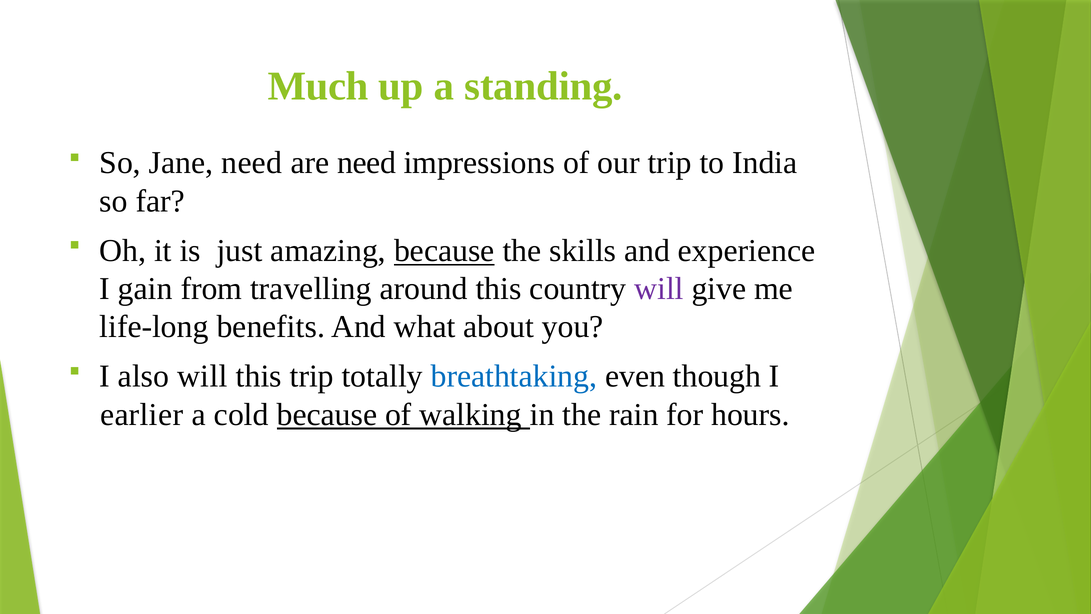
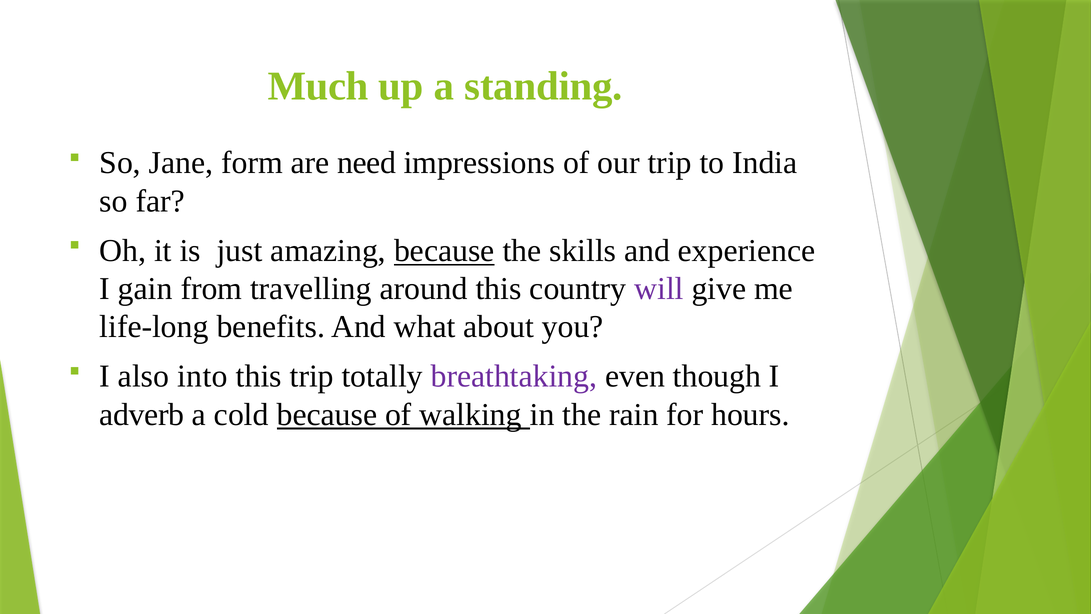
Jane need: need -> form
also will: will -> into
breathtaking colour: blue -> purple
earlier: earlier -> adverb
